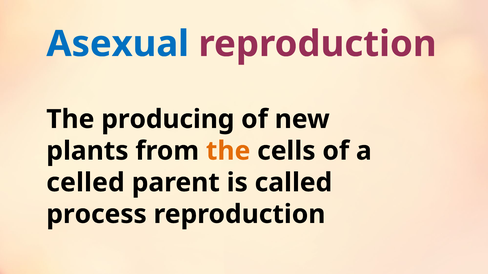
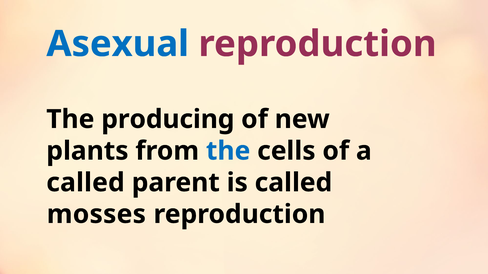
the at (228, 151) colour: orange -> blue
celled at (85, 183): celled -> called
process: process -> mosses
